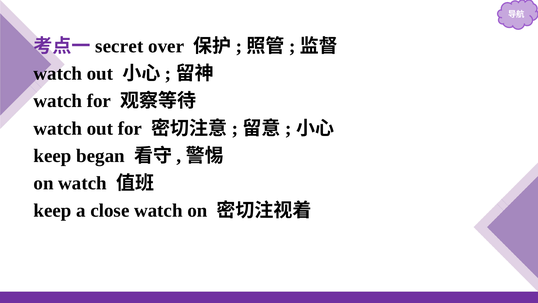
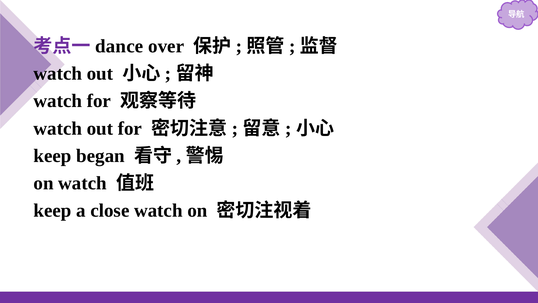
secret: secret -> dance
